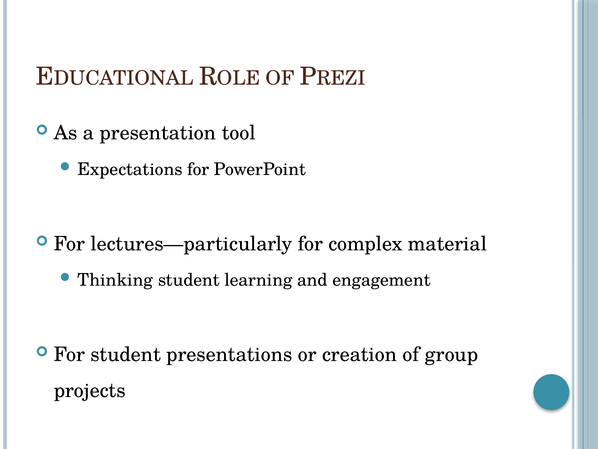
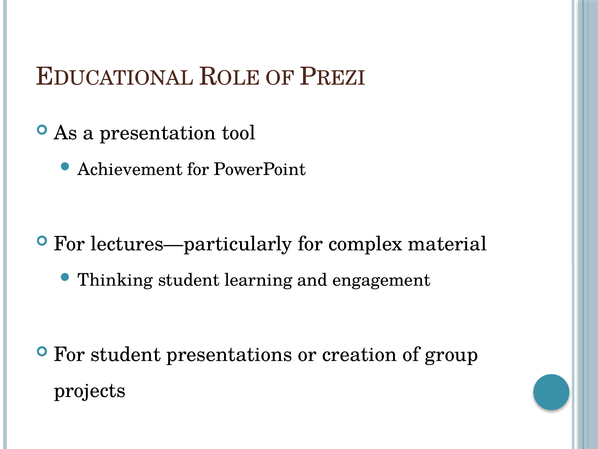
Expectations: Expectations -> Achievement
